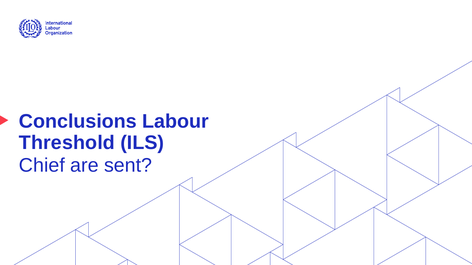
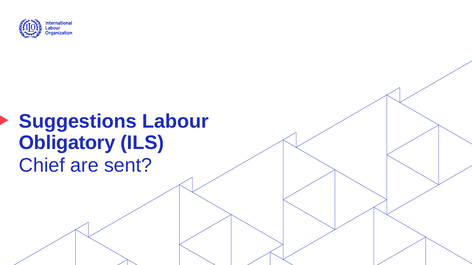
Conclusions: Conclusions -> Suggestions
Threshold: Threshold -> Obligatory
